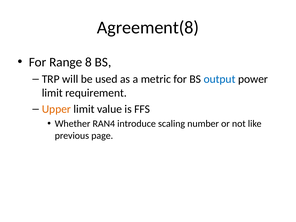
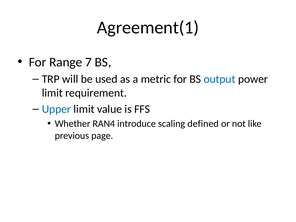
Agreement(8: Agreement(8 -> Agreement(1
8: 8 -> 7
Upper colour: orange -> blue
number: number -> defined
